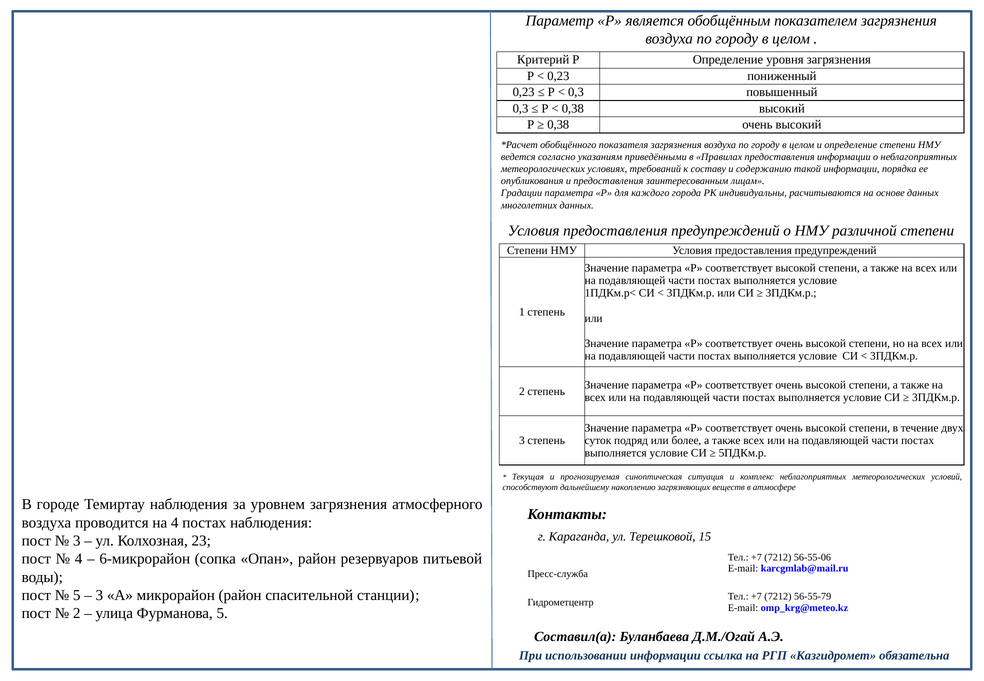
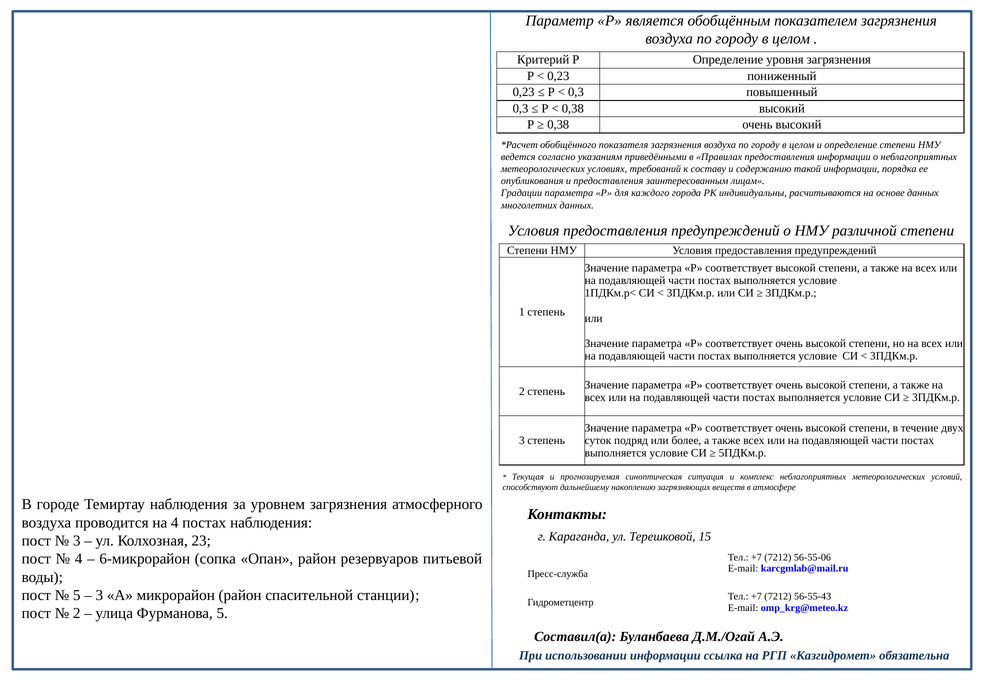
56-55-79: 56-55-79 -> 56-55-43
